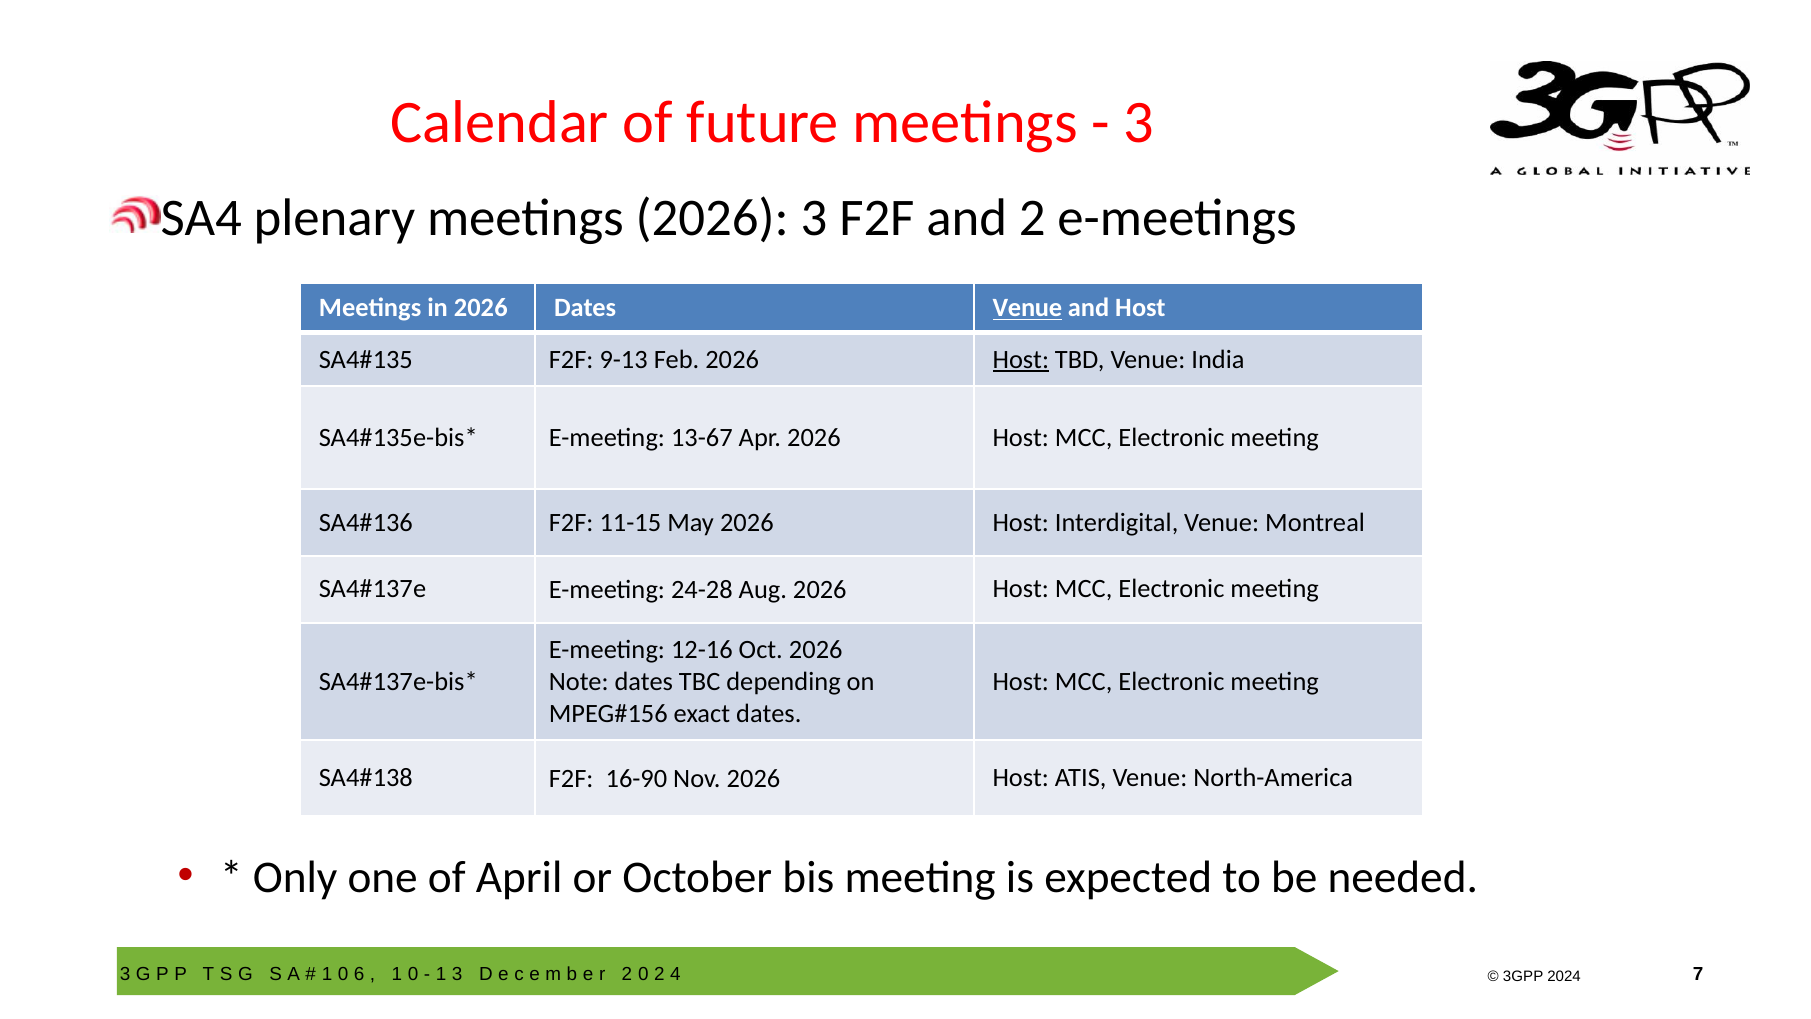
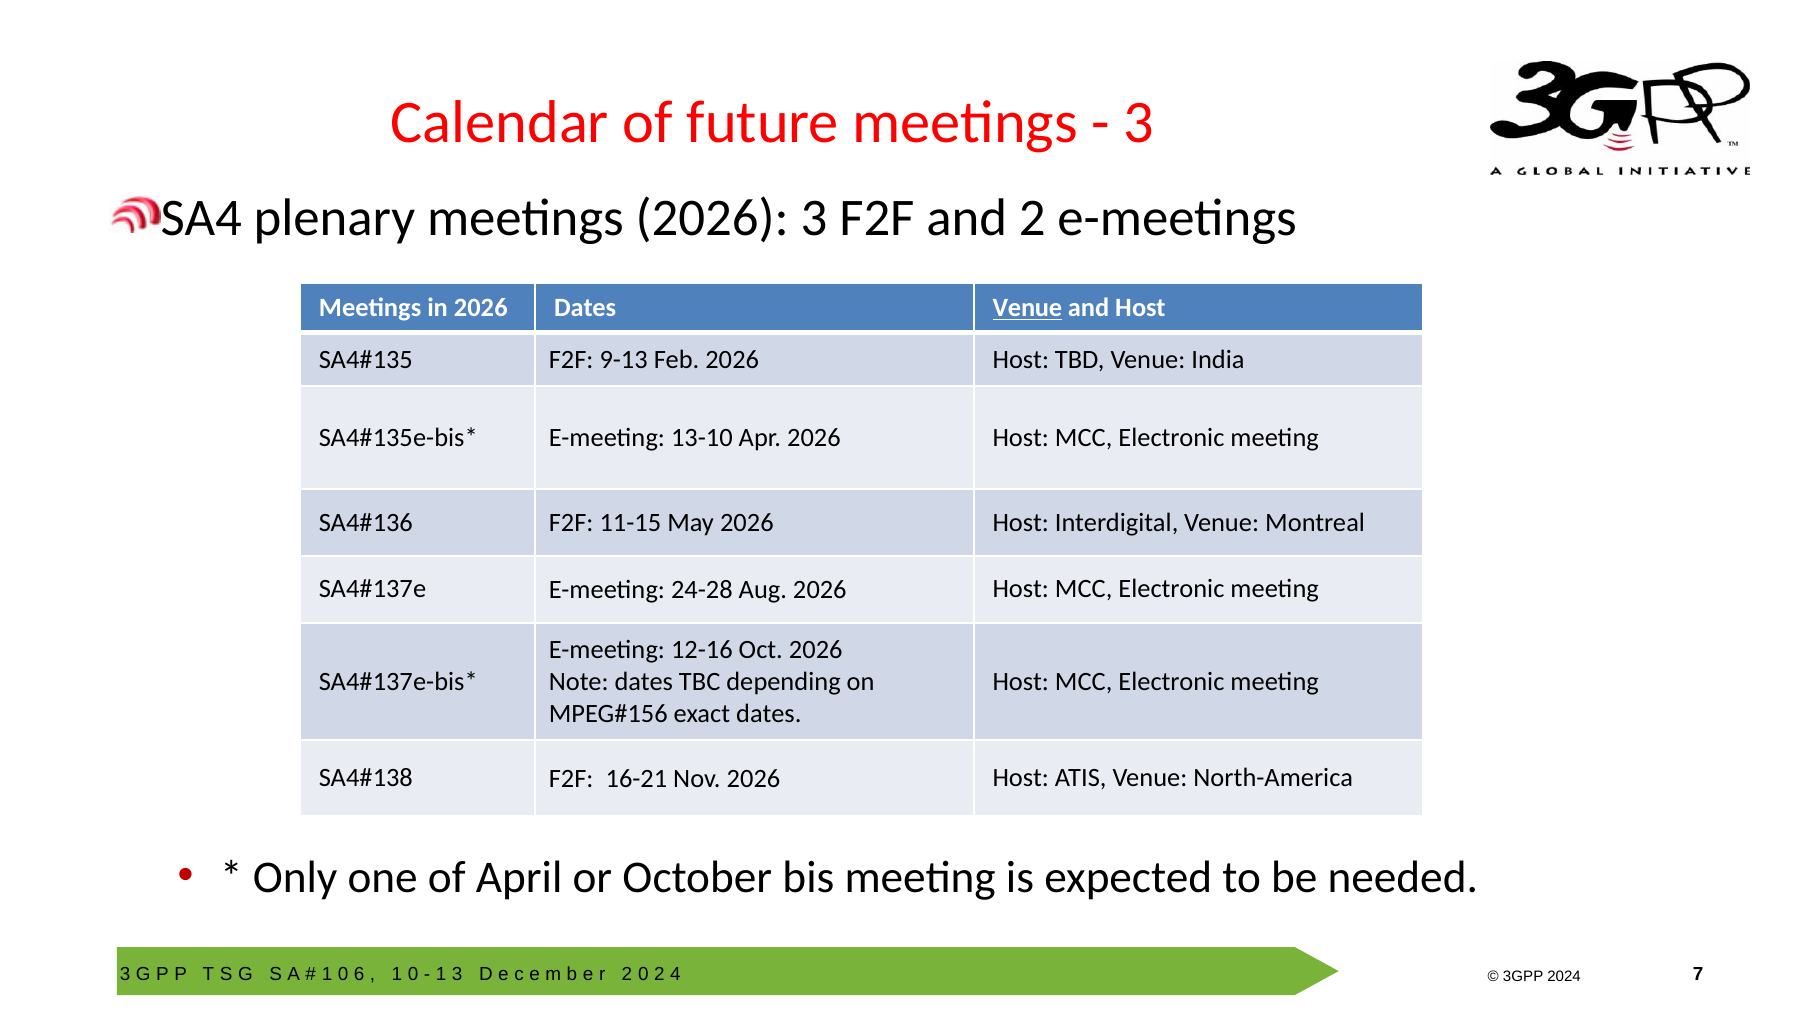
Host at (1021, 359) underline: present -> none
13-67: 13-67 -> 13-10
16-90: 16-90 -> 16-21
